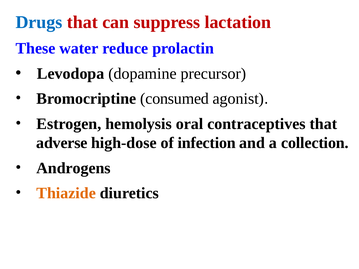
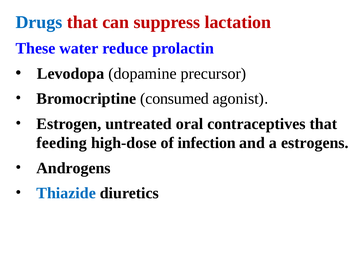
hemolysis: hemolysis -> untreated
adverse: adverse -> feeding
collection: collection -> estrogens
Thiazide colour: orange -> blue
